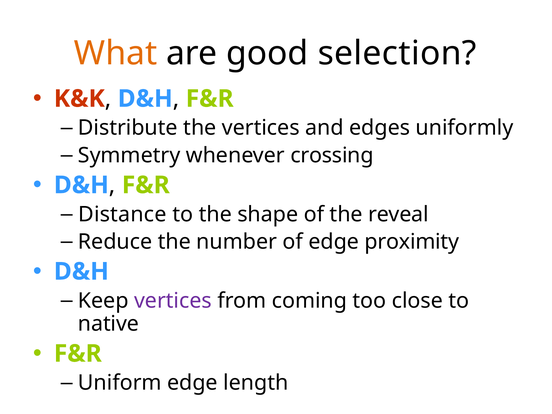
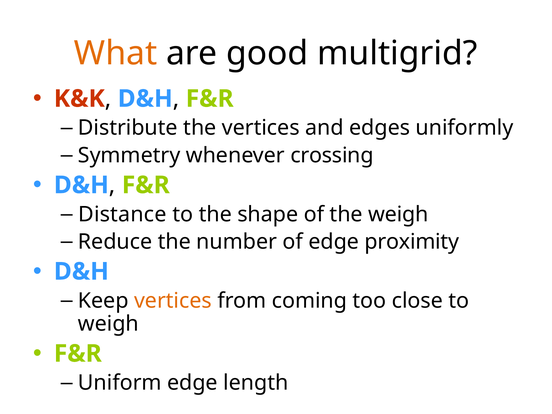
selection: selection -> multigrid
the reveal: reveal -> weigh
vertices at (173, 301) colour: purple -> orange
native at (108, 324): native -> weigh
